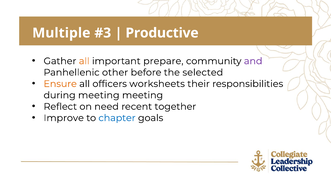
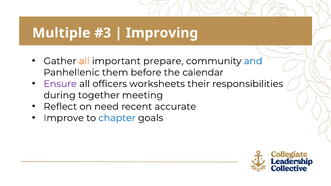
Productive: Productive -> Improving
and colour: purple -> blue
other: other -> them
selected: selected -> calendar
Ensure colour: orange -> purple
during meeting: meeting -> together
together: together -> accurate
